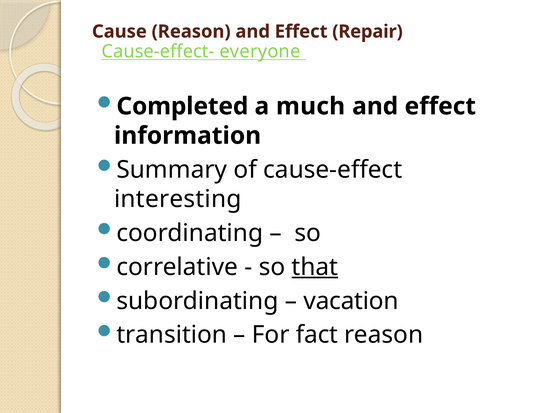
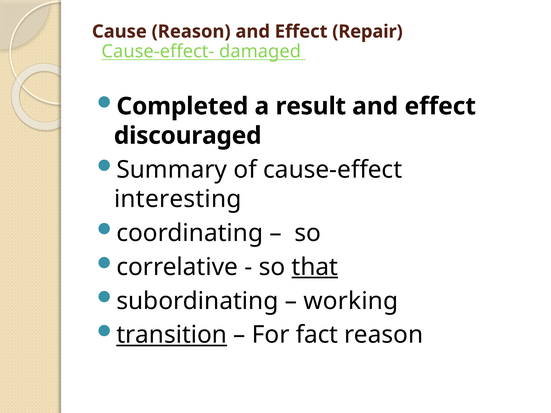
everyone: everyone -> damaged
much: much -> result
information: information -> discouraged
vacation: vacation -> working
transition underline: none -> present
